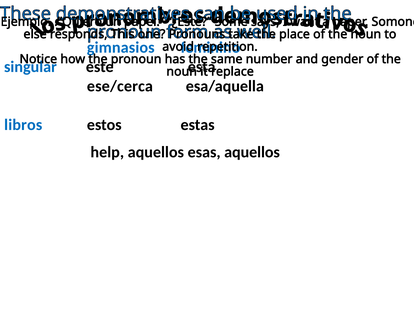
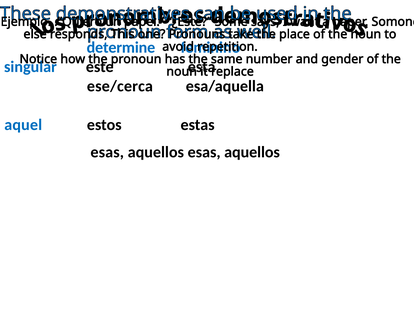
gimnasios: gimnasios -> determine
libros: libros -> aquel
help at (107, 152): help -> esas
